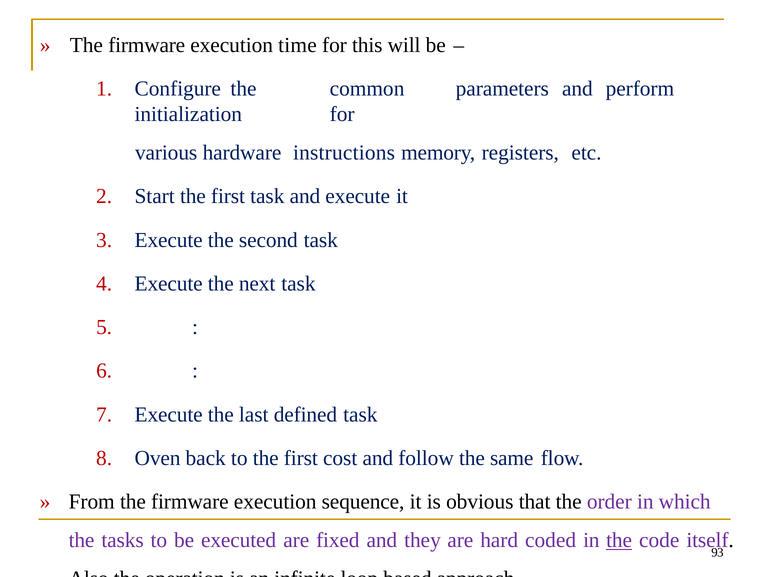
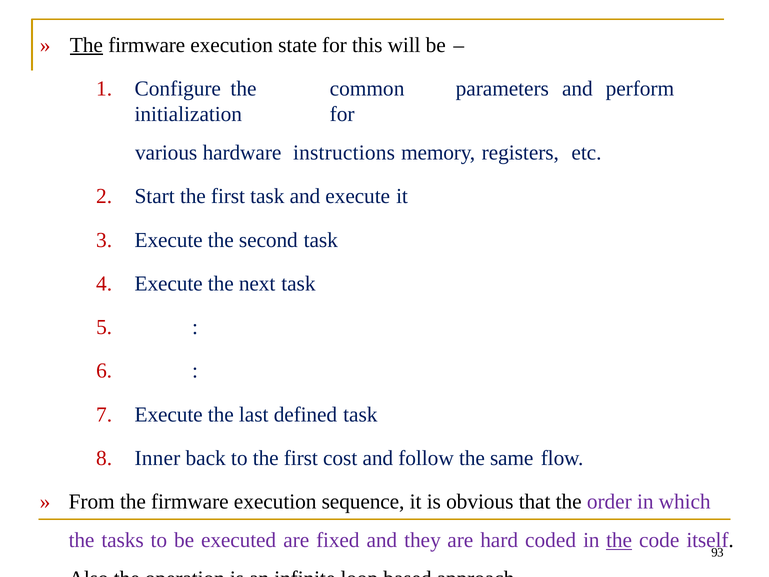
The at (86, 45) underline: none -> present
time: time -> state
Oven: Oven -> Inner
